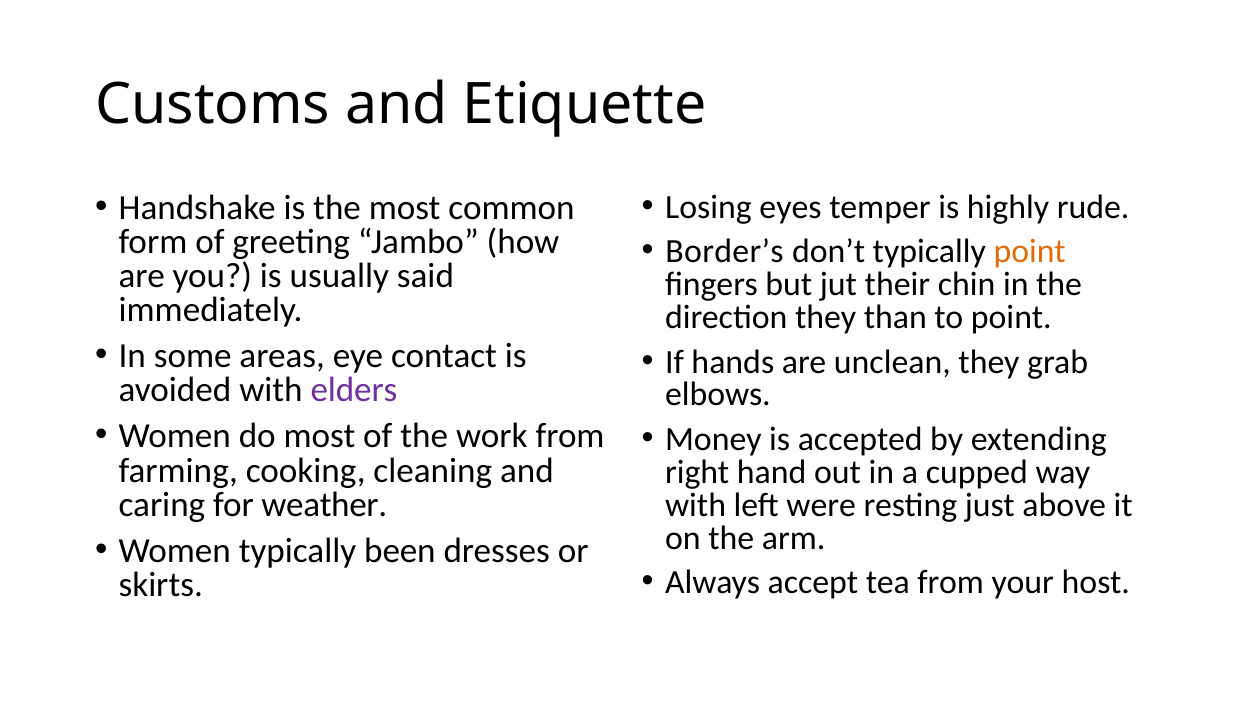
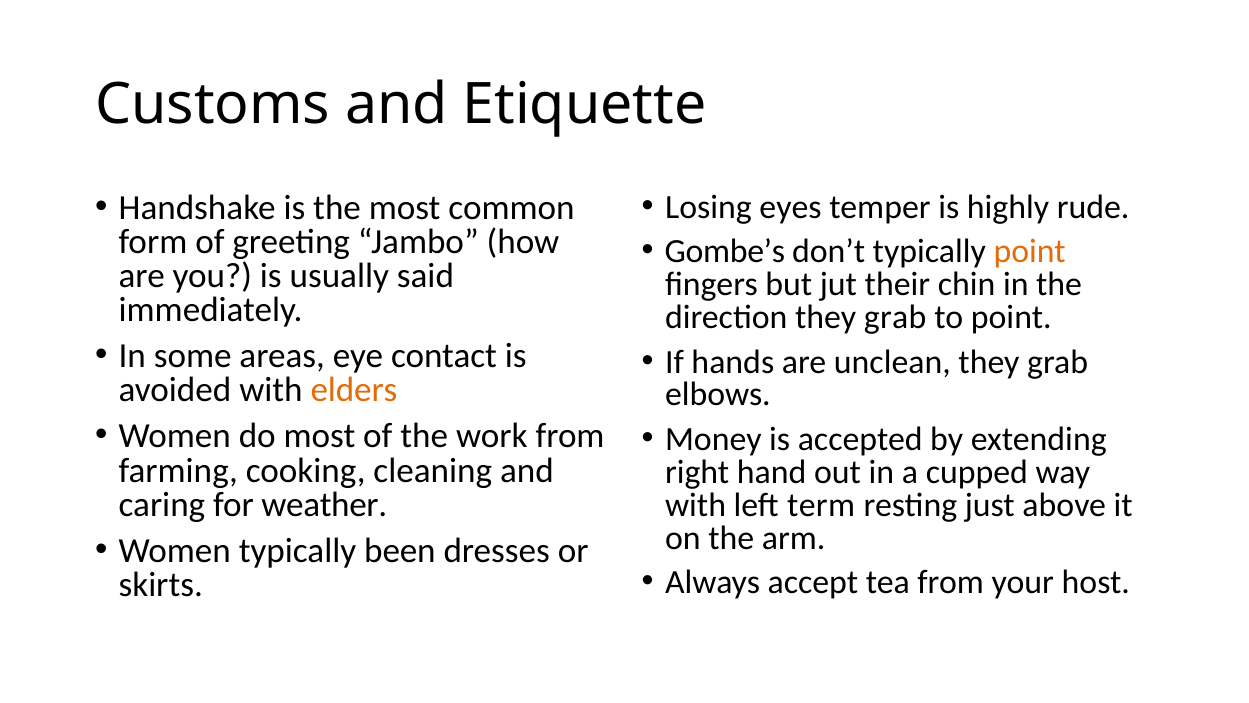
Border’s: Border’s -> Gombe’s
direction they than: than -> grab
elders colour: purple -> orange
were: were -> term
